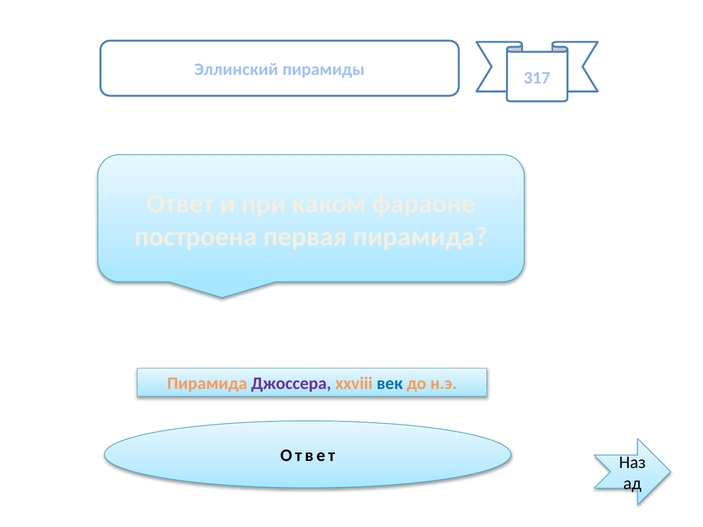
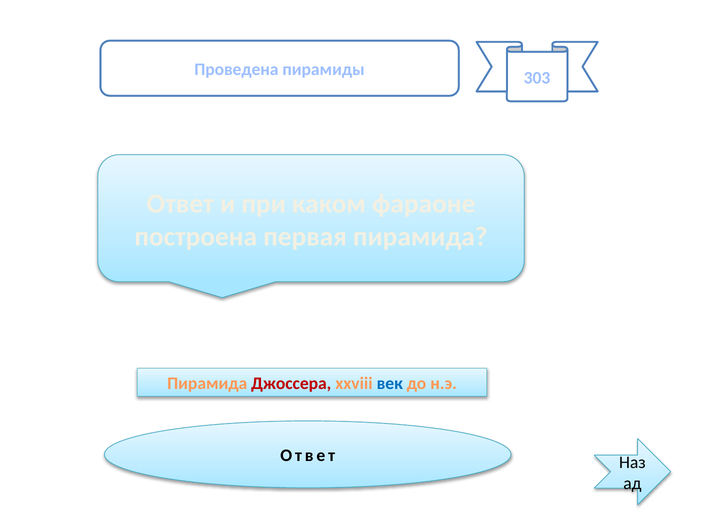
Эллинский: Эллинский -> Проведена
317: 317 -> 303
Джоссера colour: purple -> red
